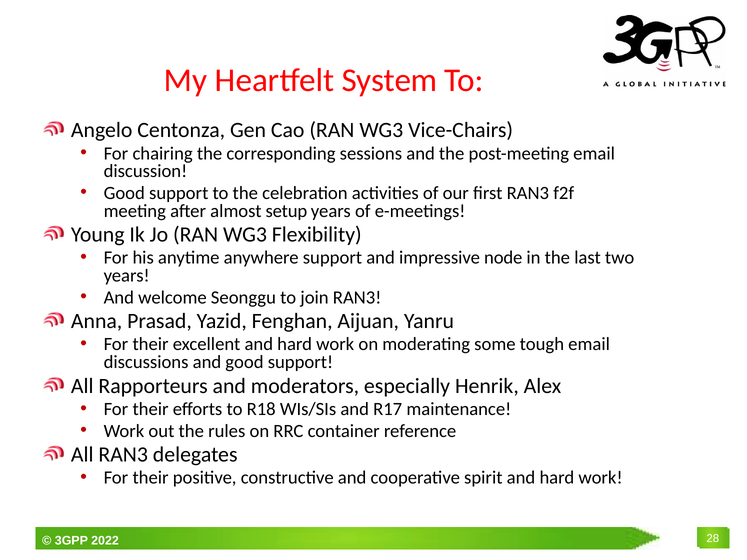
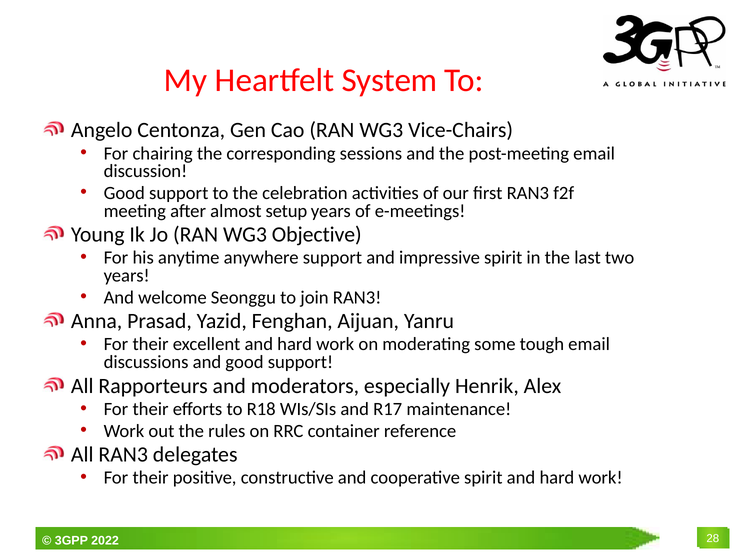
Flexibility: Flexibility -> Objective
impressive node: node -> spirit
